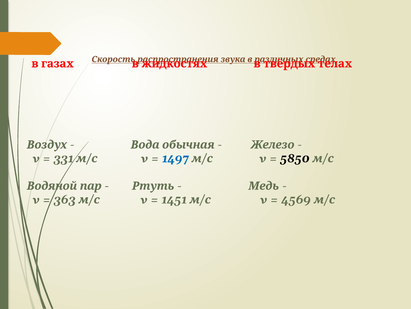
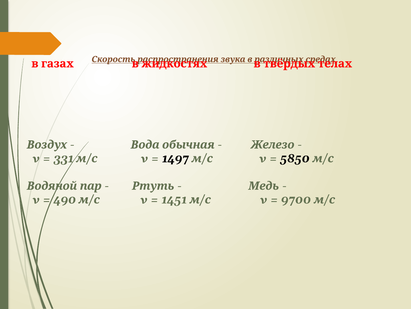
1497 colour: blue -> black
363: 363 -> 490
4569: 4569 -> 9700
